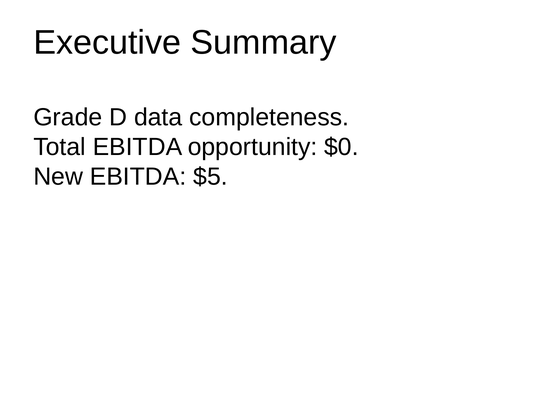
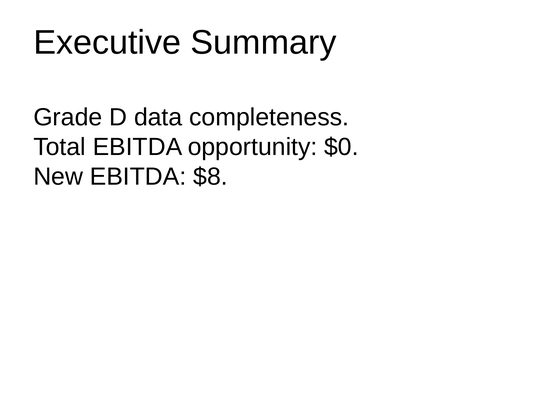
$5: $5 -> $8
